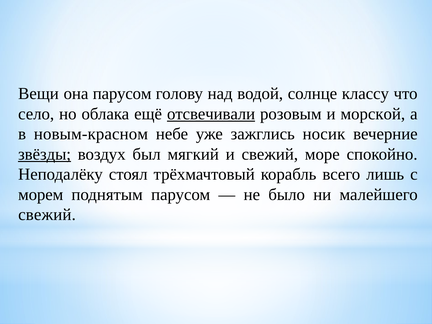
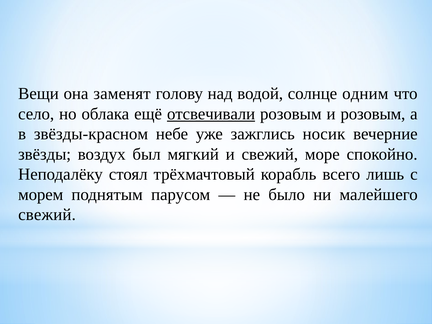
она парусом: парусом -> заменят
классу: классу -> одним
и морской: морской -> розовым
новым-красном: новым-красном -> звёзды-красном
звёзды underline: present -> none
